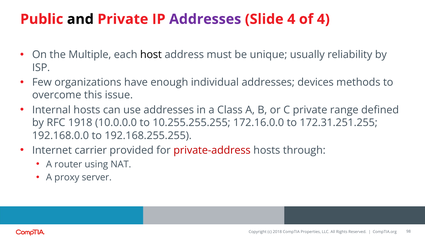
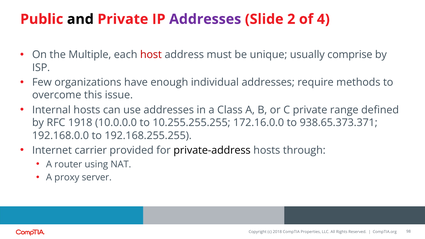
Slide 4: 4 -> 2
host colour: black -> red
reliability: reliability -> comprise
devices: devices -> require
172.31.251.255: 172.31.251.255 -> 938.65.373.371
private-address colour: red -> black
